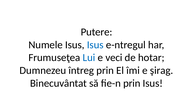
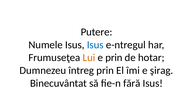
Lui colour: blue -> orange
e veci: veci -> prin
fie-n prin: prin -> fără
